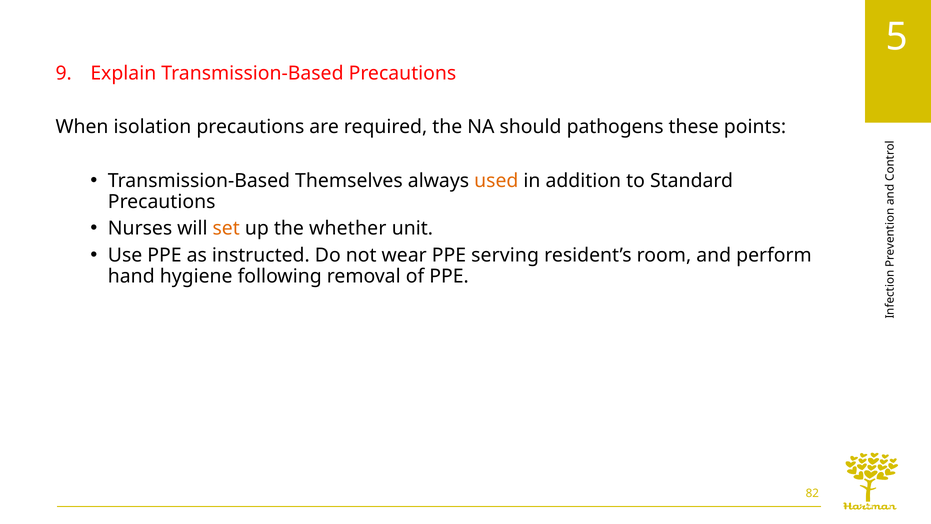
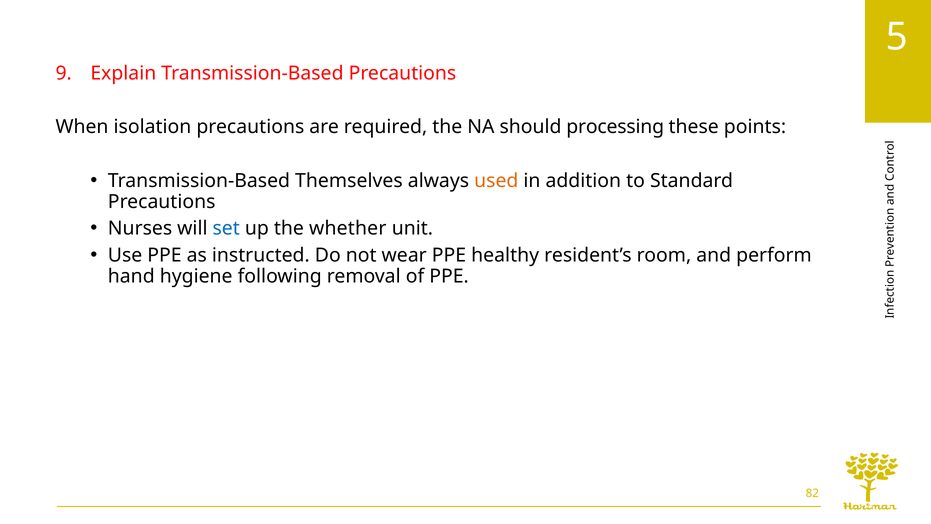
pathogens: pathogens -> processing
set colour: orange -> blue
serving: serving -> healthy
